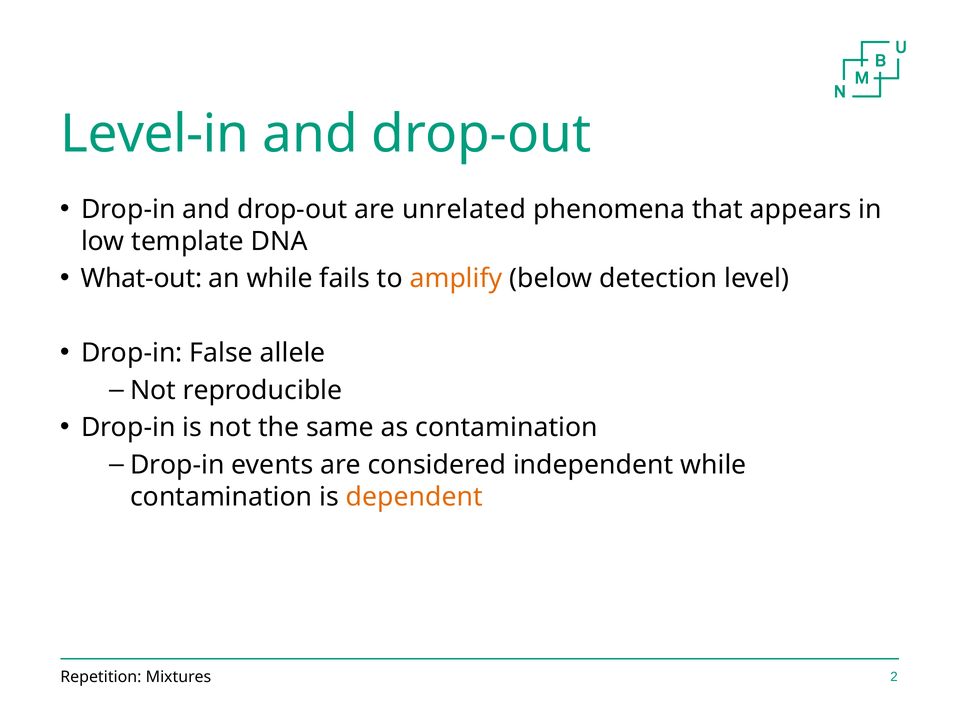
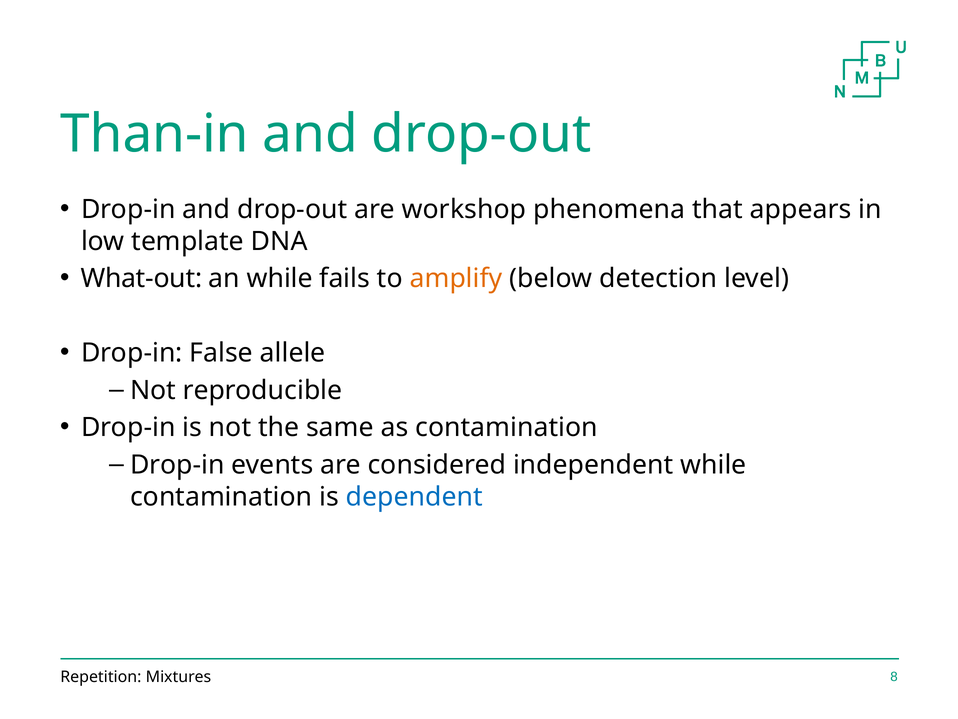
Level-in: Level-in -> Than-in
unrelated: unrelated -> workshop
dependent colour: orange -> blue
2: 2 -> 8
